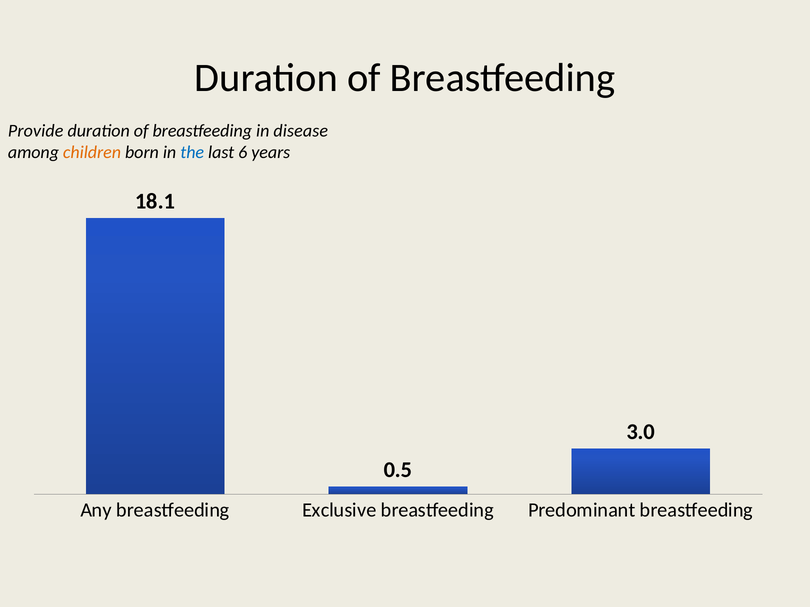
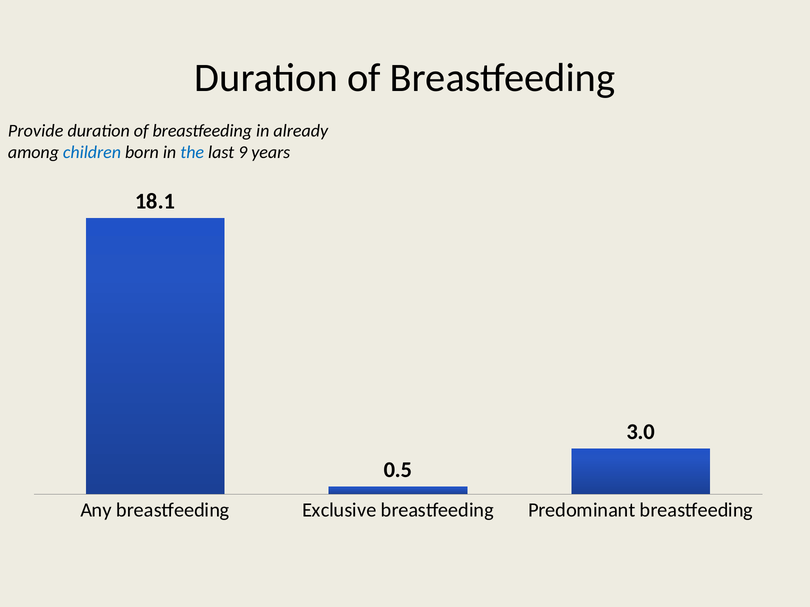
disease: disease -> already
children colour: orange -> blue
6: 6 -> 9
